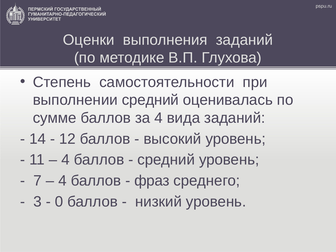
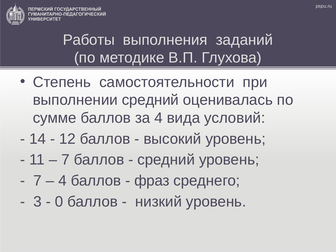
Оценки: Оценки -> Работы
вида заданий: заданий -> условий
4 at (66, 160): 4 -> 7
